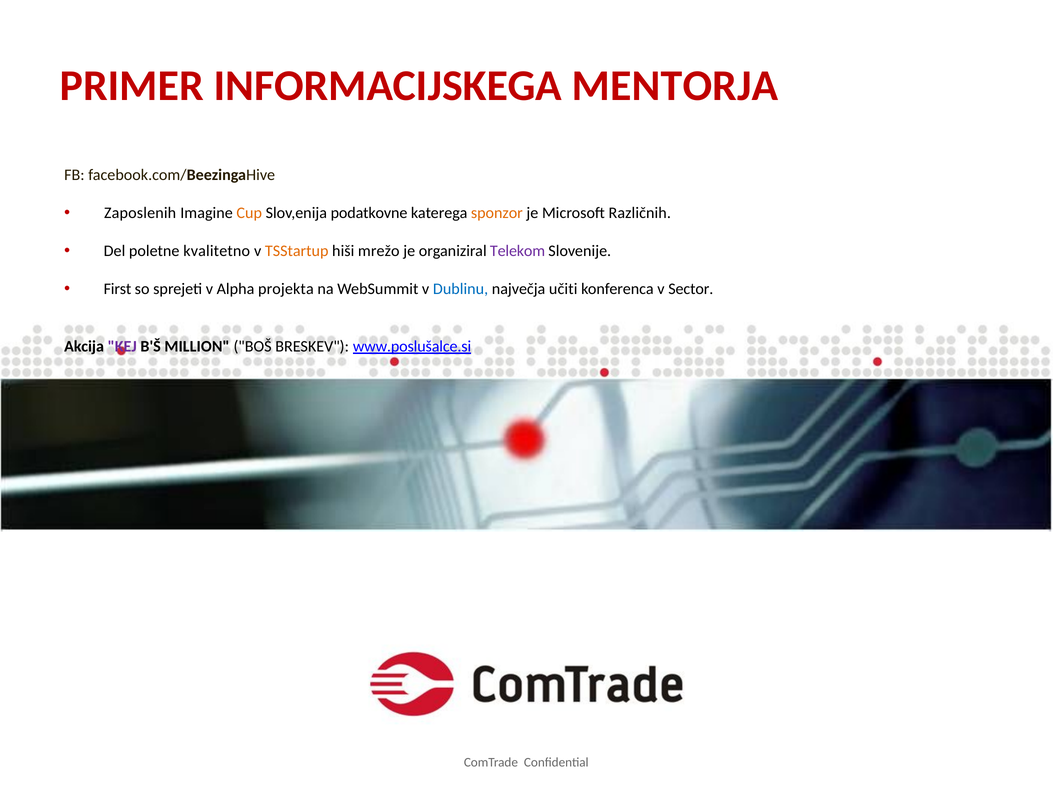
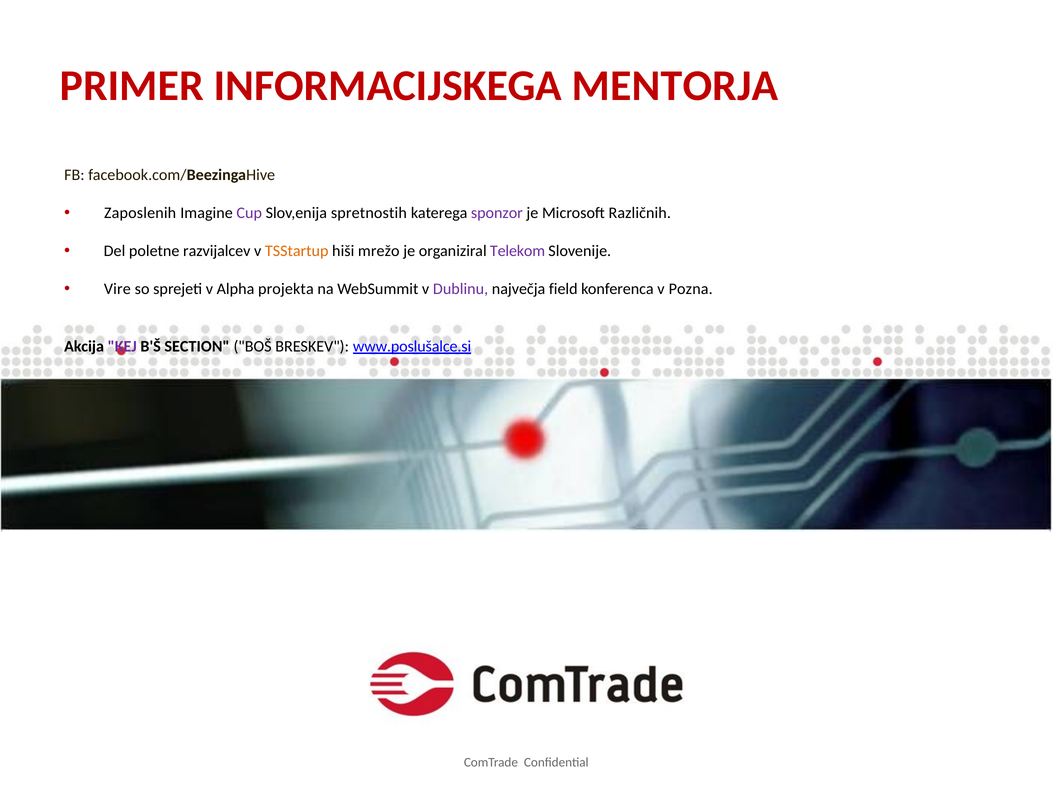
Cup colour: orange -> purple
podatkovne: podatkovne -> spretnostih
sponzor colour: orange -> purple
kvalitetno: kvalitetno -> razvijalcev
First: First -> Vire
Dublinu colour: blue -> purple
učiti: učiti -> field
Sector: Sector -> Pozna
MILLION: MILLION -> SECTION
